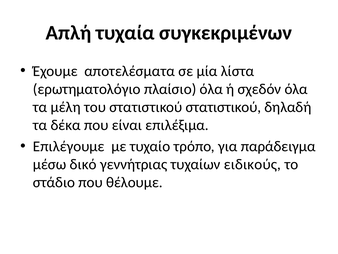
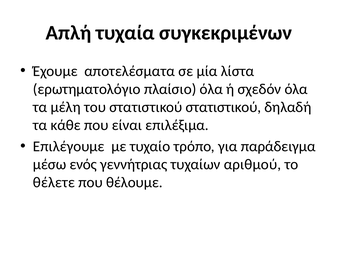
δέκα: δέκα -> κάθε
δικό: δικό -> ενός
ειδικούς: ειδικούς -> αριθμού
στάδιο: στάδιο -> θέλετε
